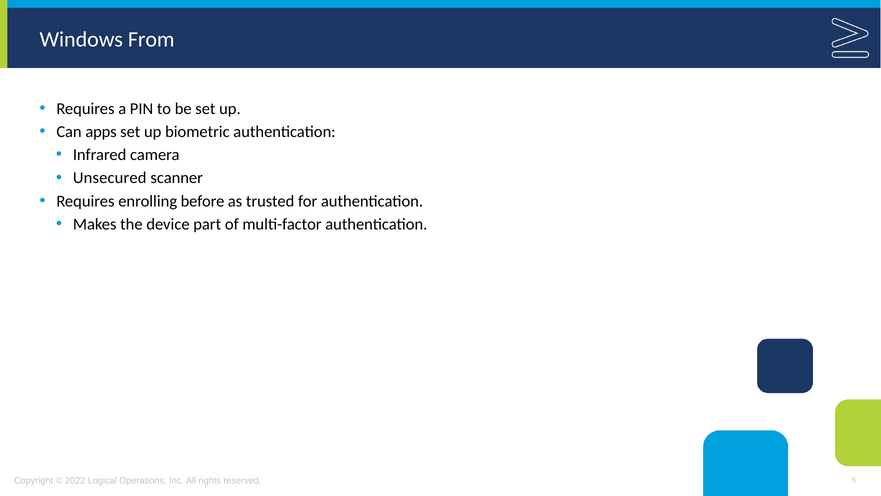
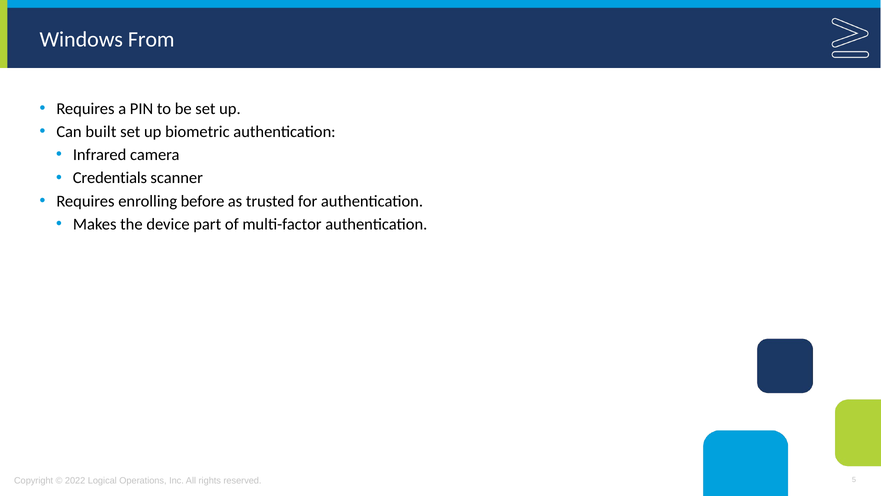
apps: apps -> built
Unsecured: Unsecured -> Credentials
